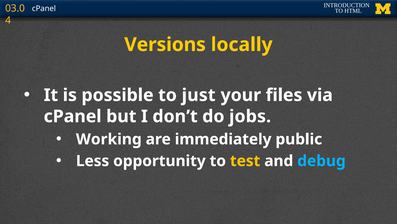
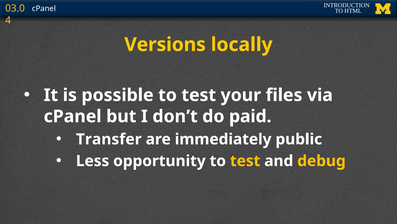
possible to just: just -> test
jobs: jobs -> paid
Working: Working -> Transfer
debug colour: light blue -> yellow
